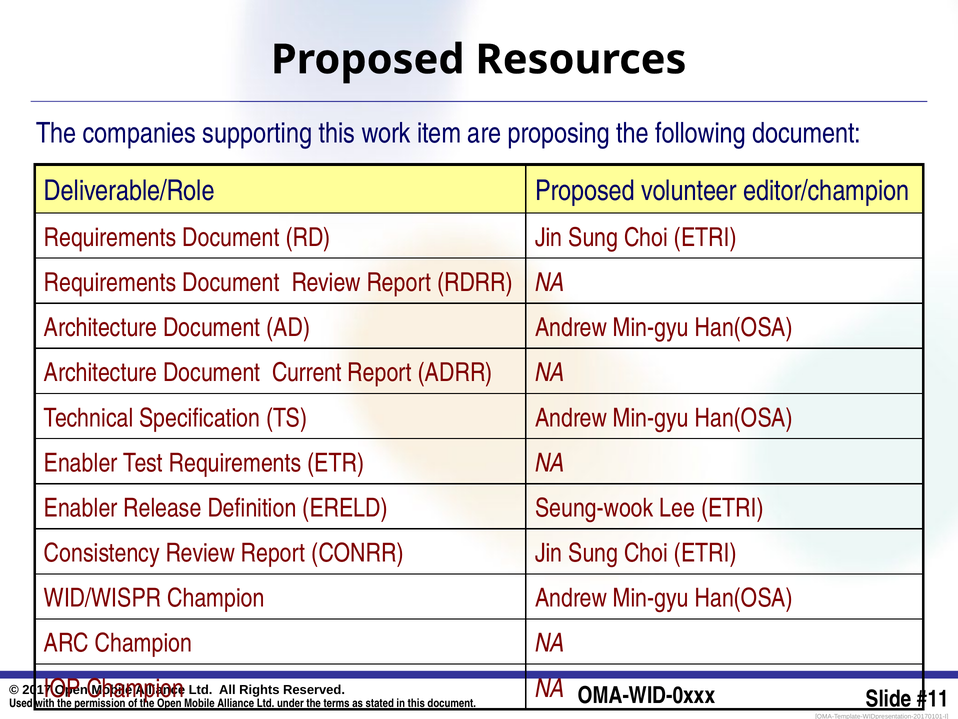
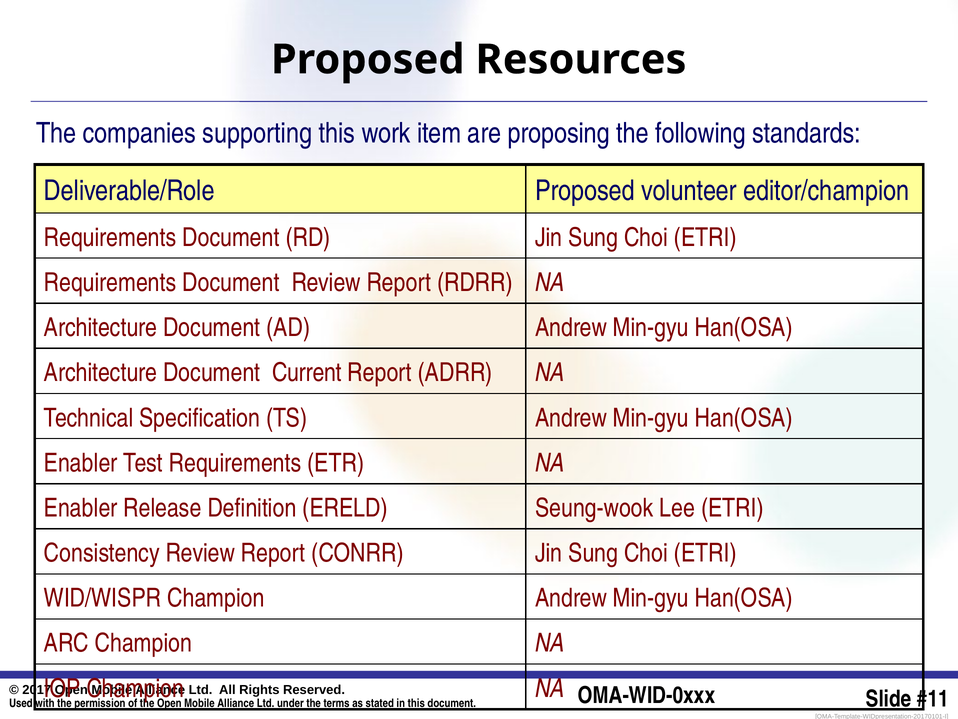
following document: document -> standards
